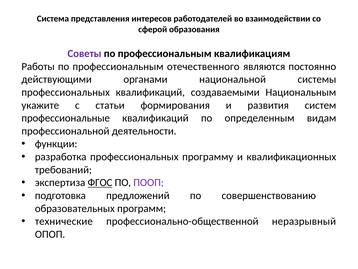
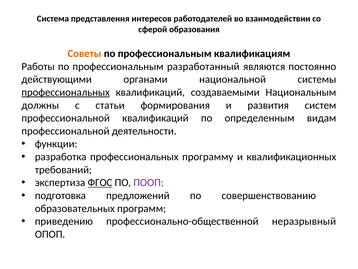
Советы colour: purple -> orange
отечественного: отечественного -> разработанный
профессиональных at (66, 92) underline: none -> present
укажите: укажите -> должны
профессиональные at (66, 118): профессиональные -> профессиональной
технические: технические -> приведению
